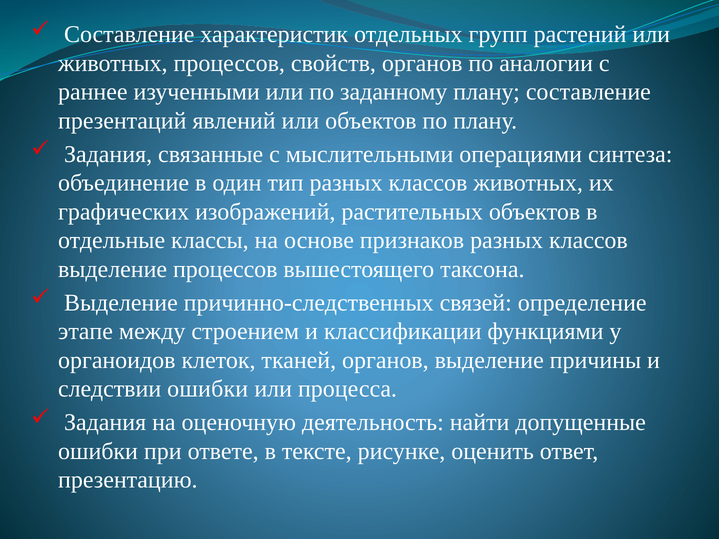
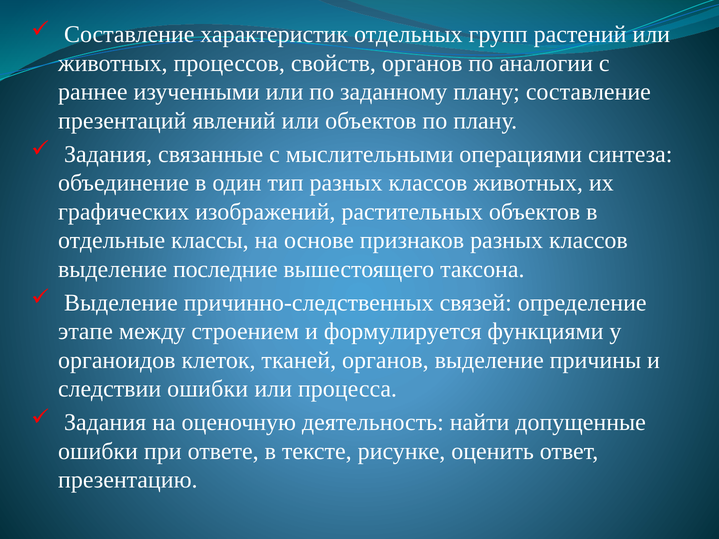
выделение процессов: процессов -> последние
классификации: классификации -> формулируется
